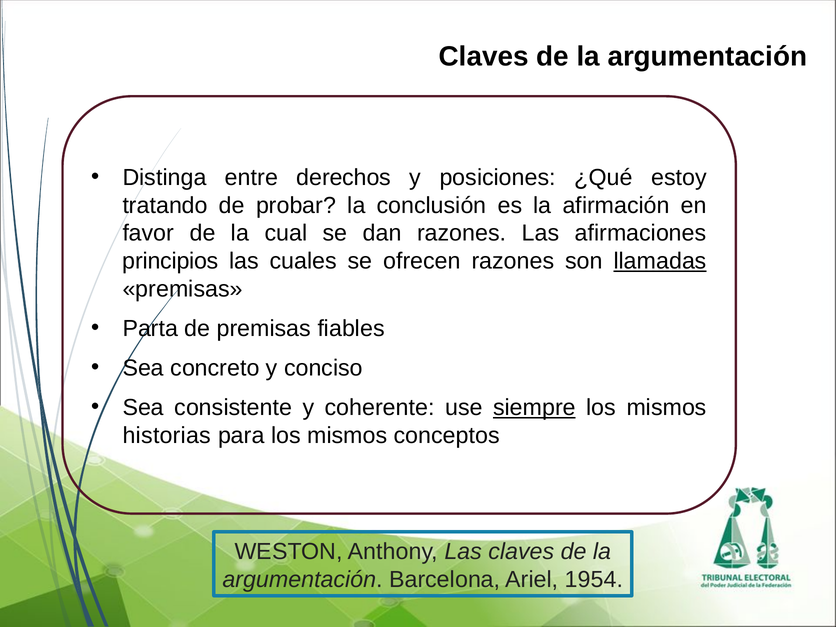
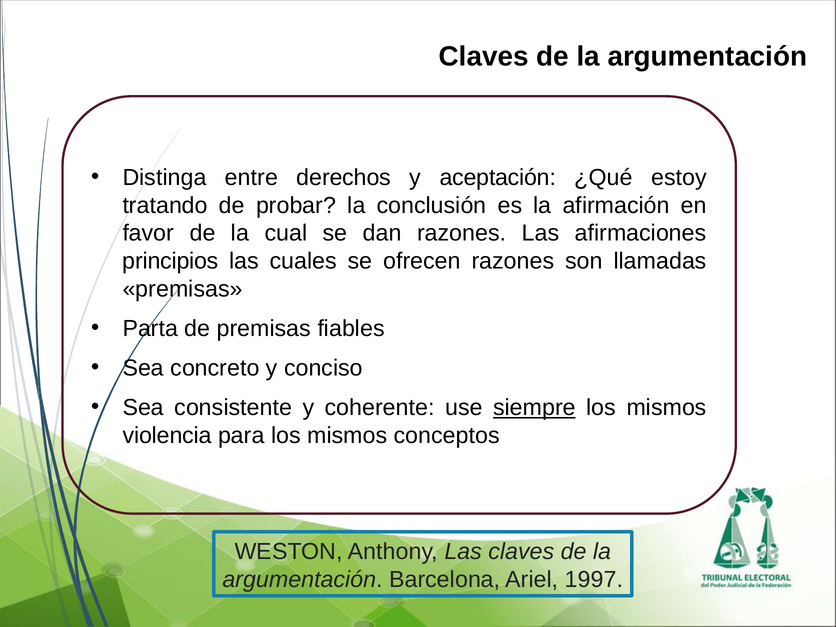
posiciones: posiciones -> aceptación
llamadas underline: present -> none
historias: historias -> violencia
1954: 1954 -> 1997
